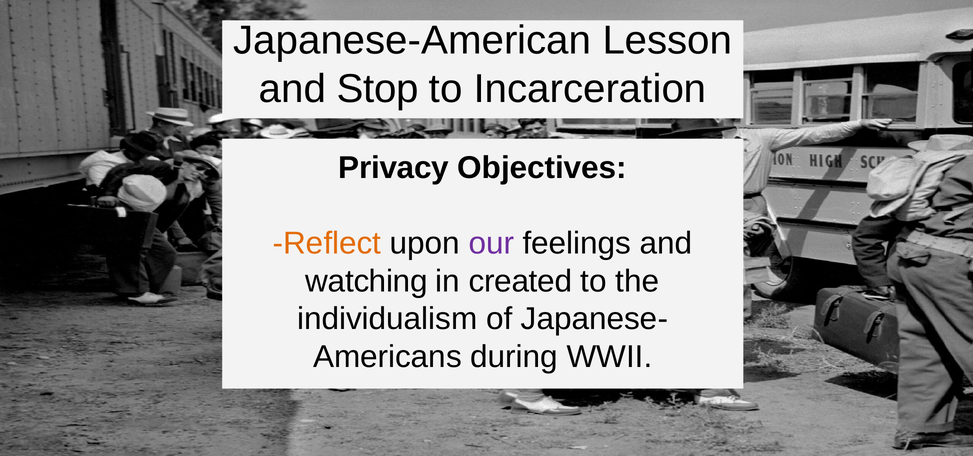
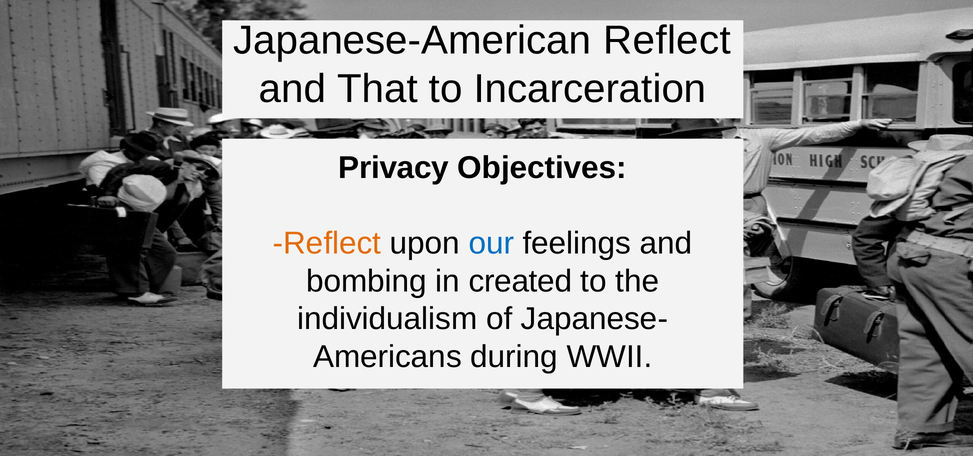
Japanese-American Lesson: Lesson -> Reflect
Stop: Stop -> That
our colour: purple -> blue
watching: watching -> bombing
